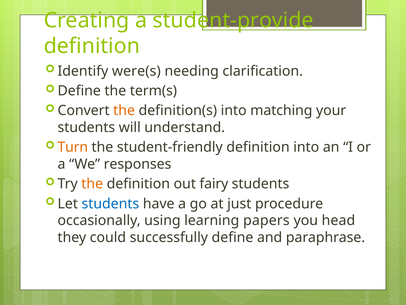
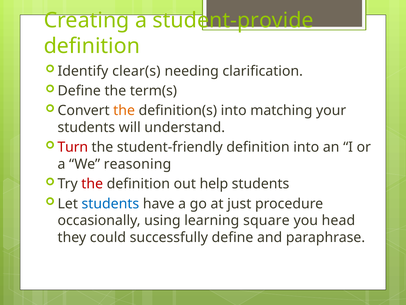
were(s: were(s -> clear(s
Turn colour: orange -> red
responses: responses -> reasoning
the at (92, 184) colour: orange -> red
fairy: fairy -> help
papers: papers -> square
